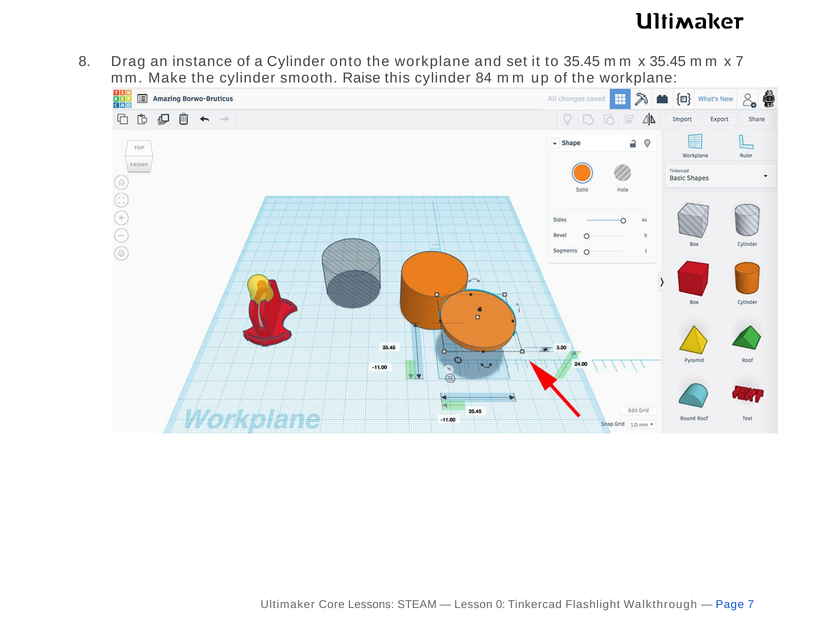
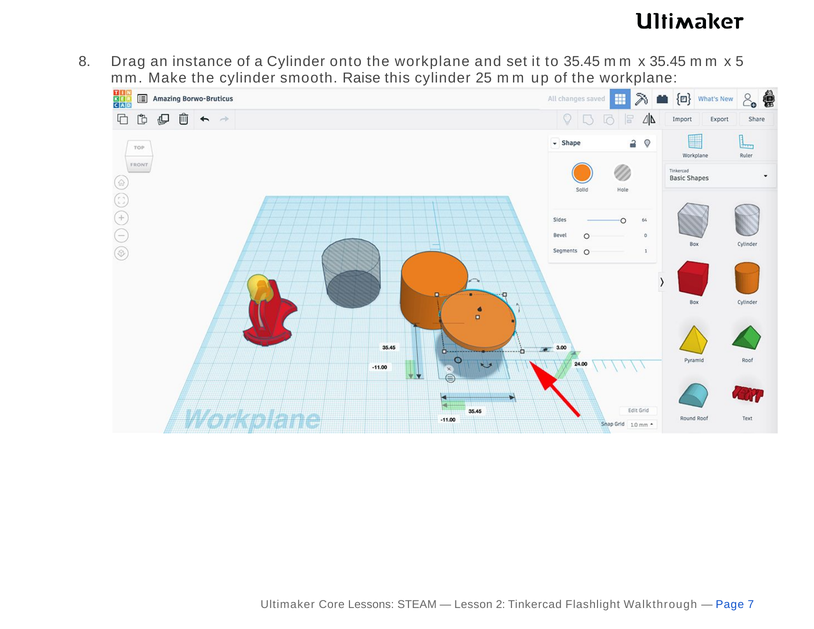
x 7: 7 -> 5
84: 84 -> 25
0: 0 -> 2
